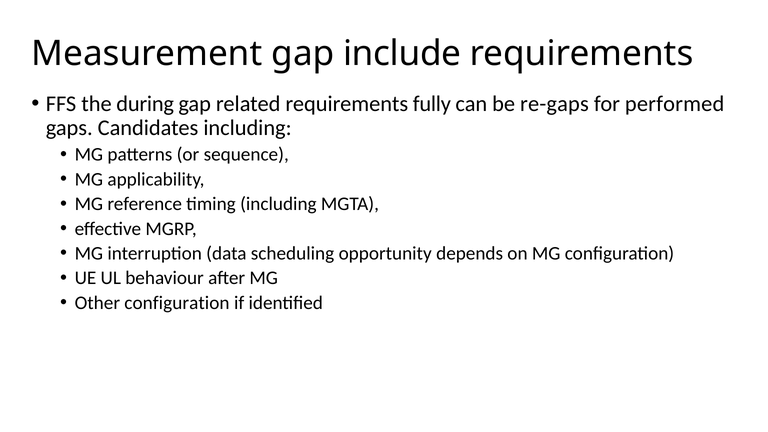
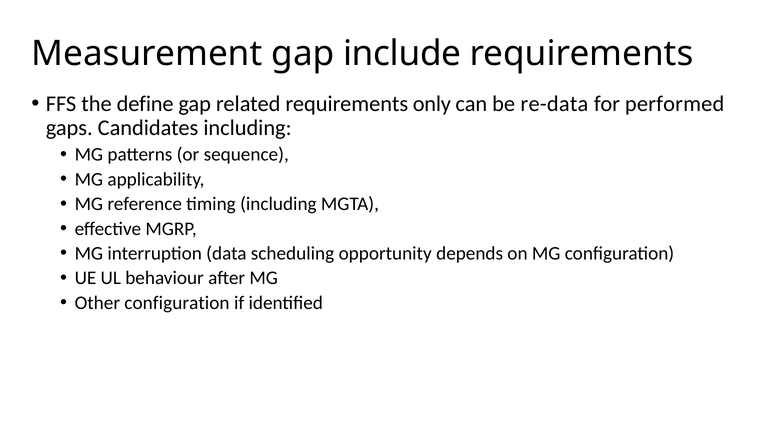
during: during -> define
fully: fully -> only
re-gaps: re-gaps -> re-data
